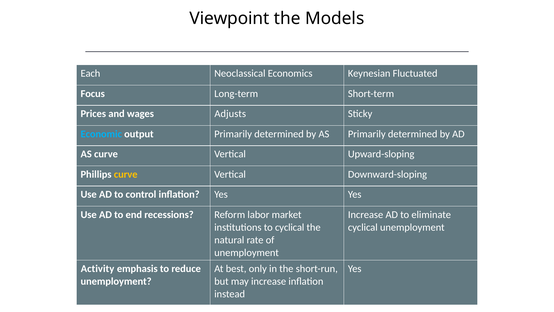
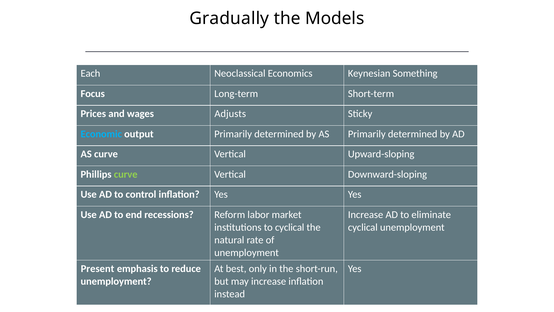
Viewpoint: Viewpoint -> Gradually
Fluctuated: Fluctuated -> Something
curve at (126, 174) colour: yellow -> light green
Activity: Activity -> Present
